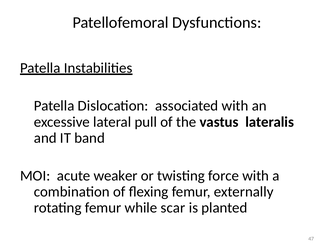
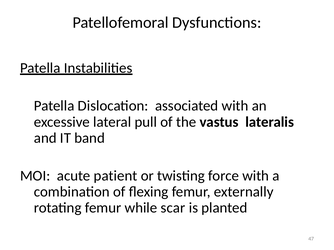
weaker: weaker -> patient
